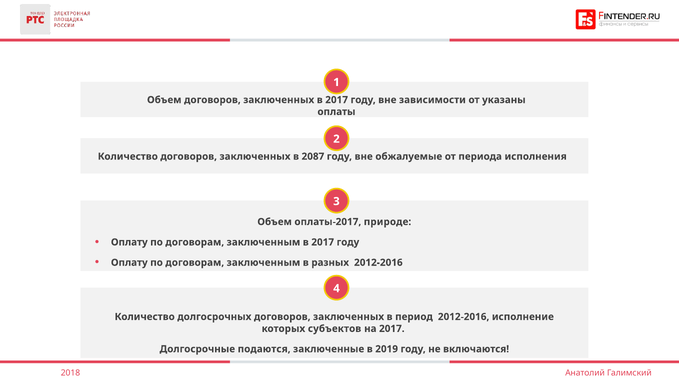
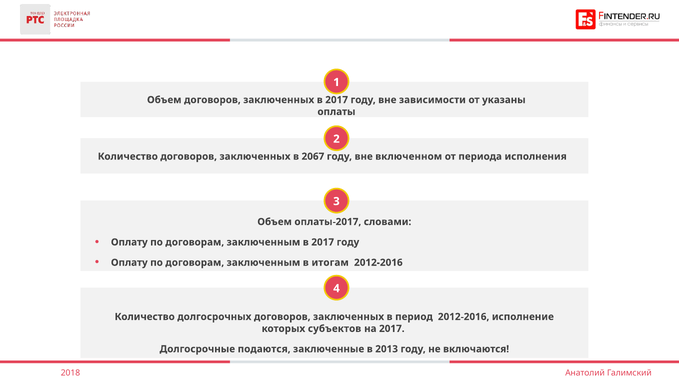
2087: 2087 -> 2067
обжалуемые: обжалуемые -> включенном
природе: природе -> словами
разных: разных -> итогам
2019: 2019 -> 2013
